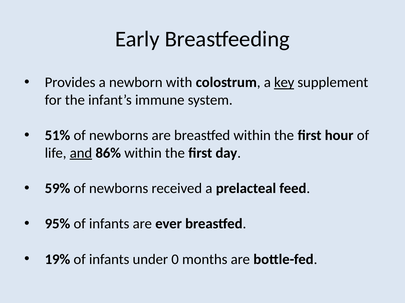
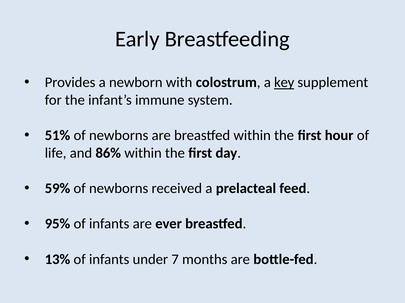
and underline: present -> none
19%: 19% -> 13%
0: 0 -> 7
